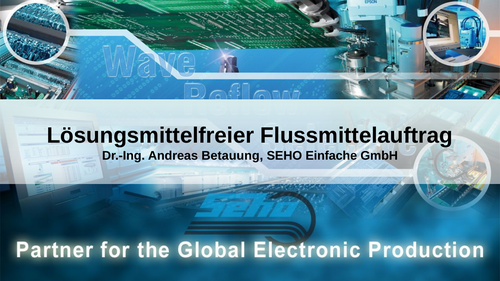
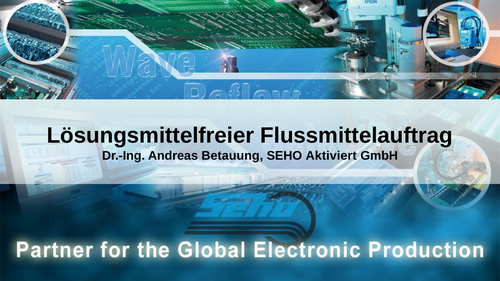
Einfache: Einfache -> Aktiviert
